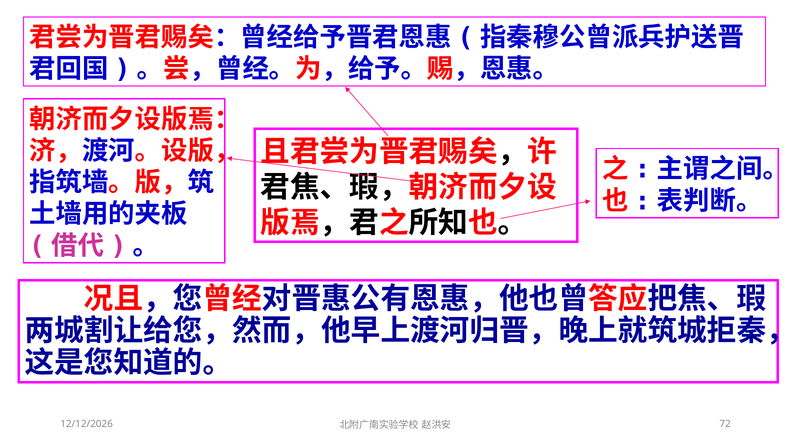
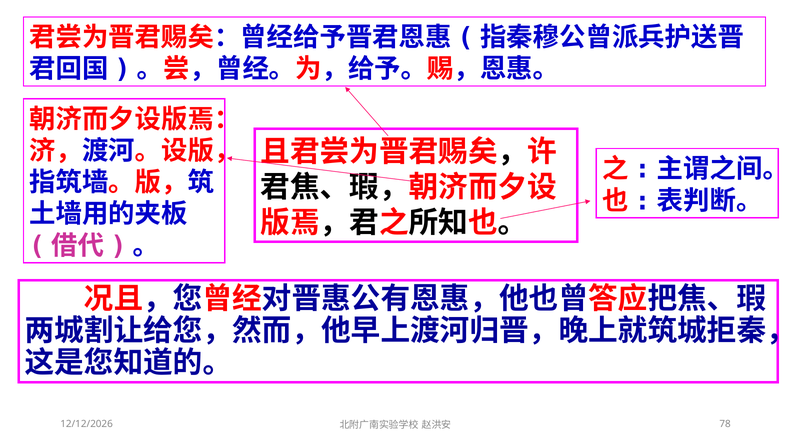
72: 72 -> 78
